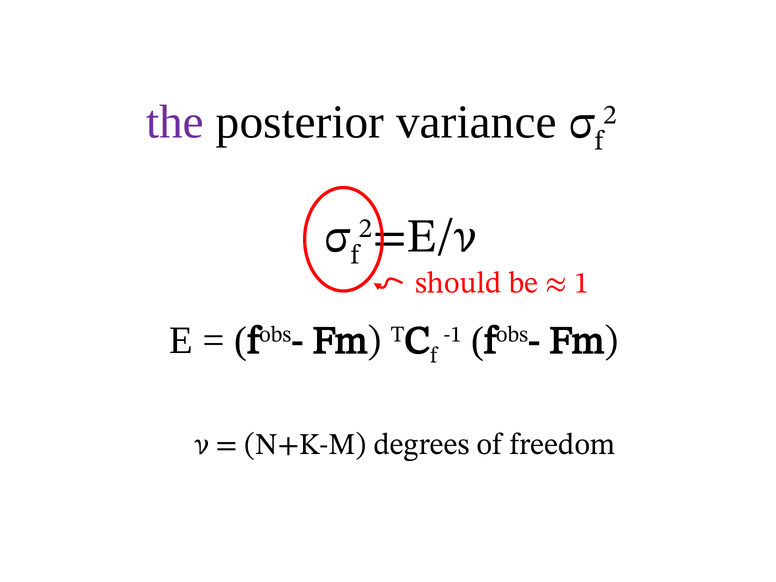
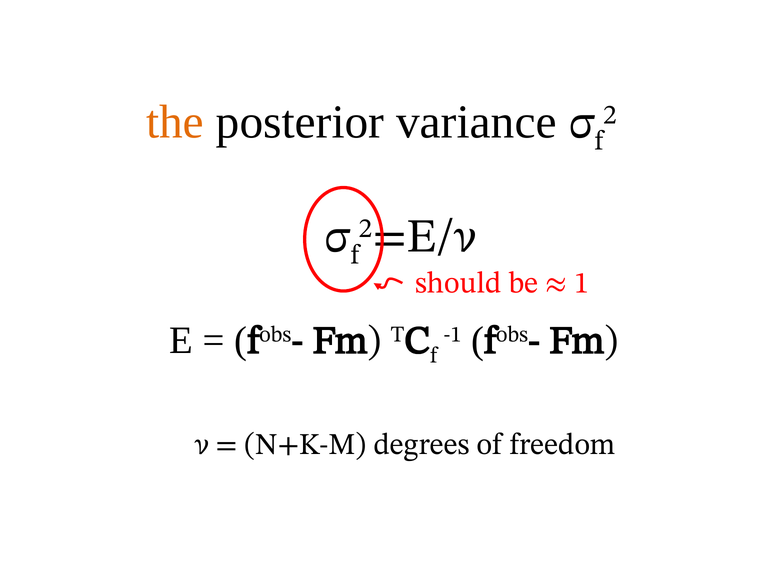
the colour: purple -> orange
